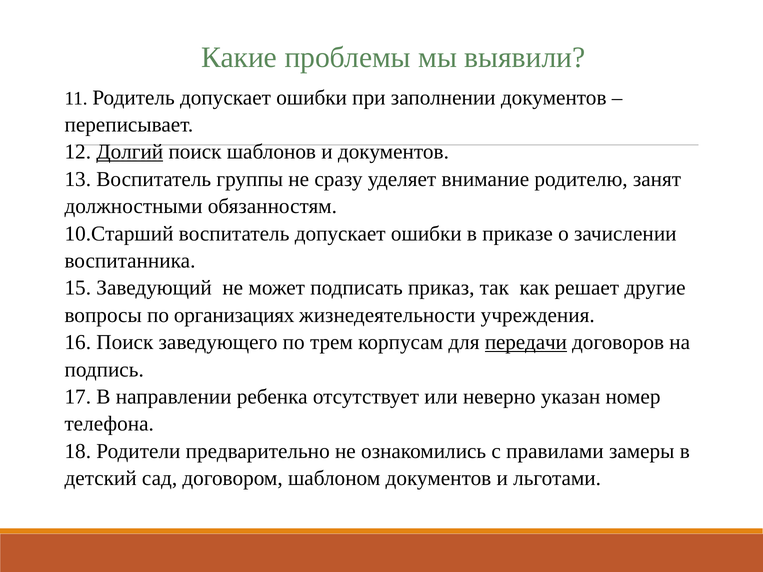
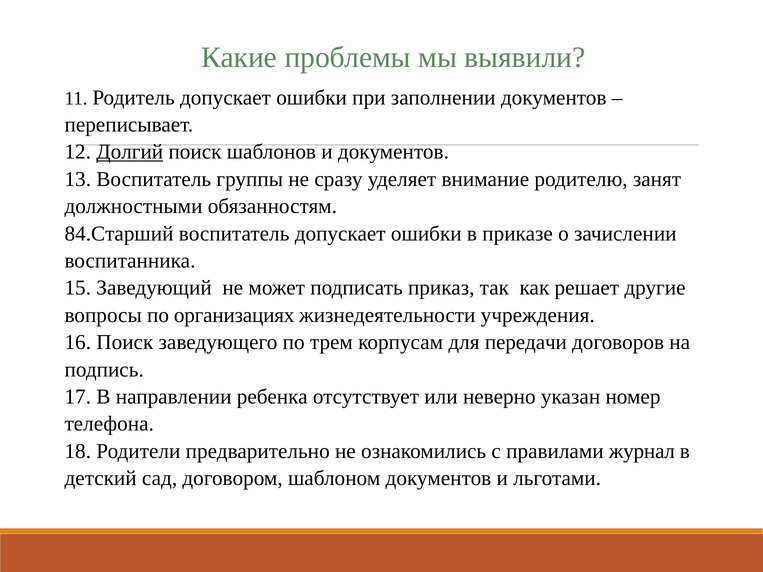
10.Старший: 10.Старший -> 84.Старший
передачи underline: present -> none
замеры: замеры -> журнал
